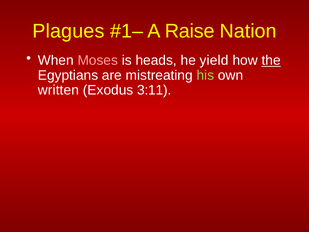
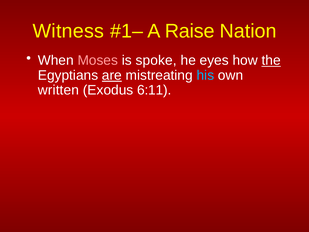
Plagues: Plagues -> Witness
heads: heads -> spoke
yield: yield -> eyes
are underline: none -> present
his colour: light green -> light blue
3:11: 3:11 -> 6:11
